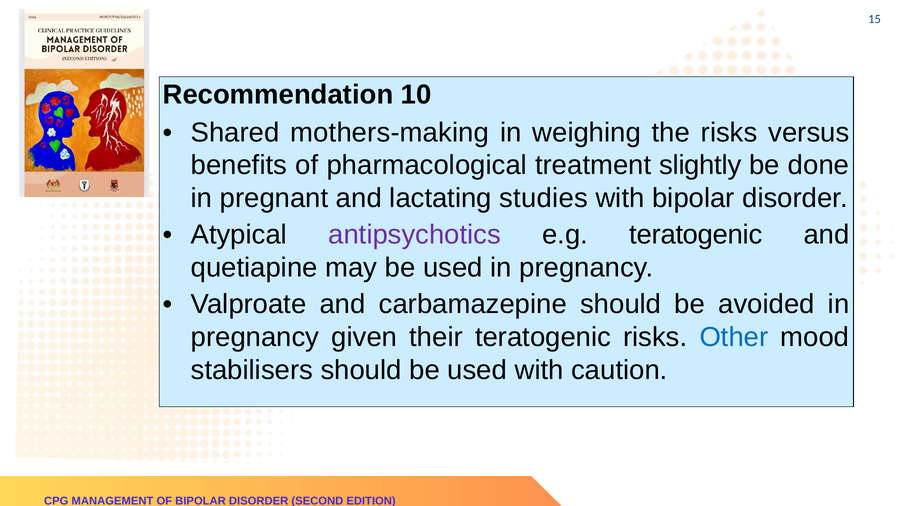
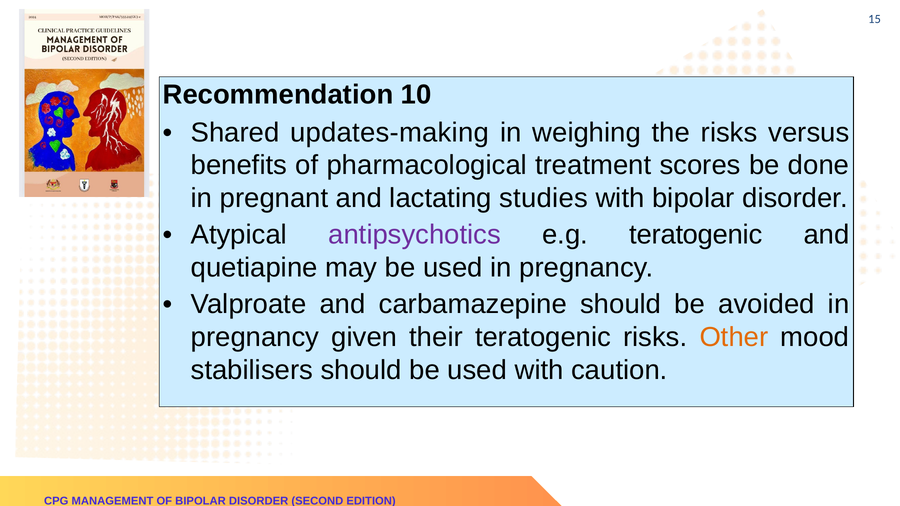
mothers-making: mothers-making -> updates-making
slightly: slightly -> scores
Other colour: blue -> orange
